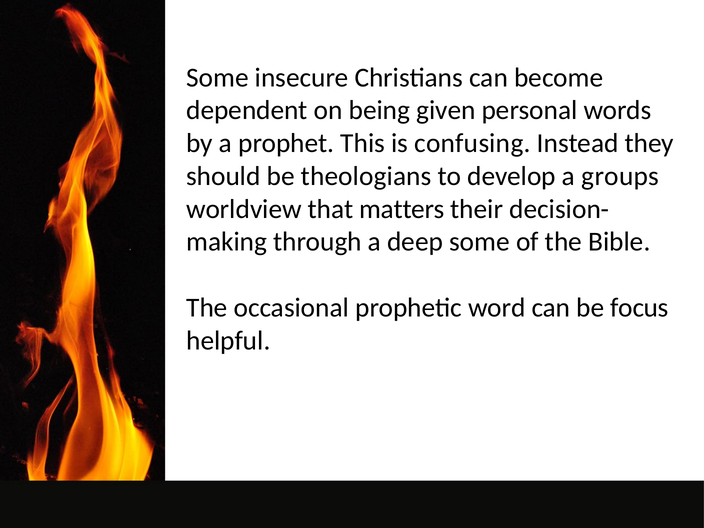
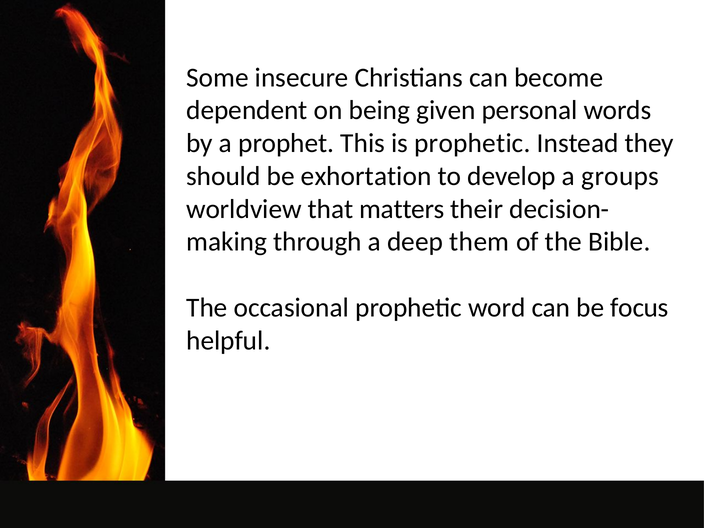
is confusing: confusing -> prophetic
theologians: theologians -> exhortation
deep some: some -> them
